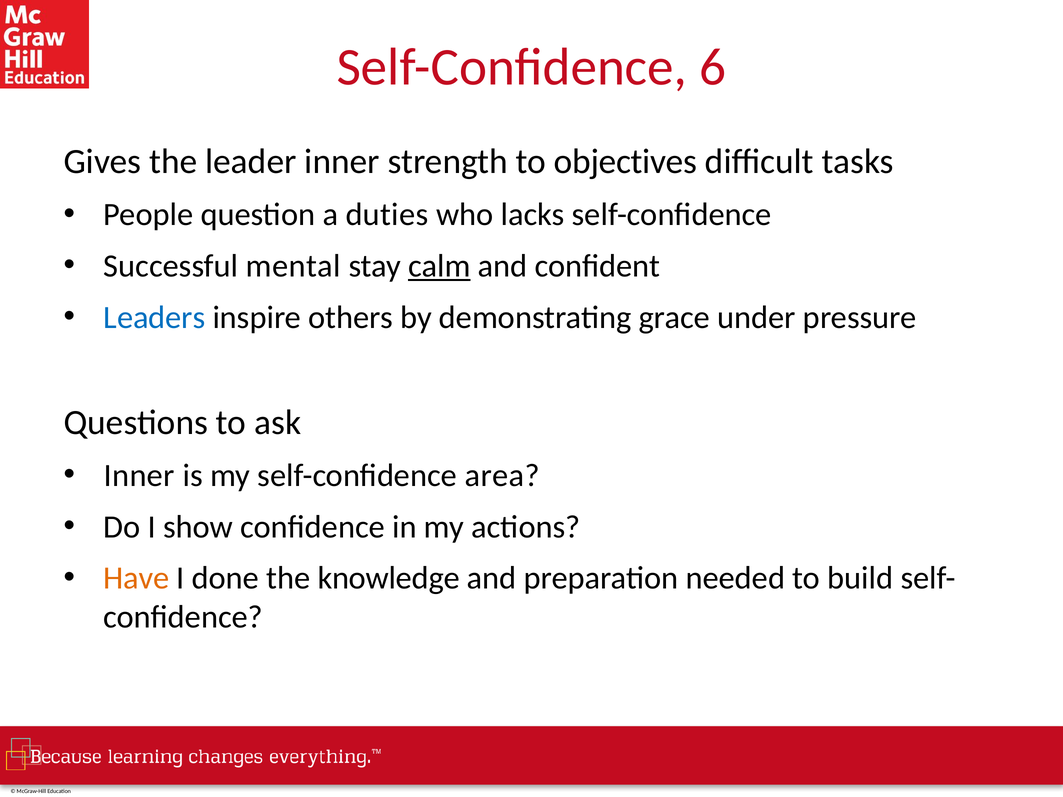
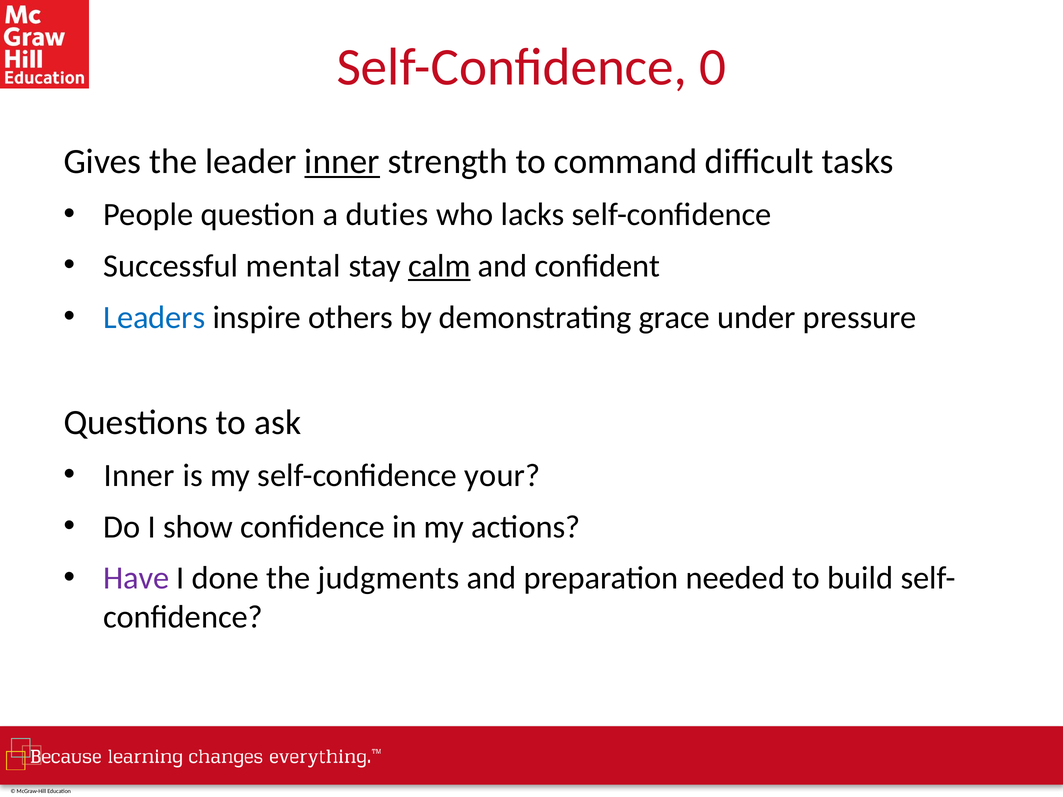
6: 6 -> 0
inner at (342, 162) underline: none -> present
objectives: objectives -> command
area: area -> your
Have colour: orange -> purple
knowledge: knowledge -> judgments
